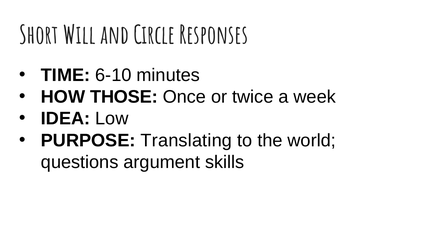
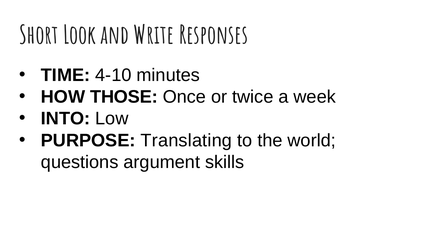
Will: Will -> Look
Circle: Circle -> Write
6-10: 6-10 -> 4-10
IDEA: IDEA -> INTO
